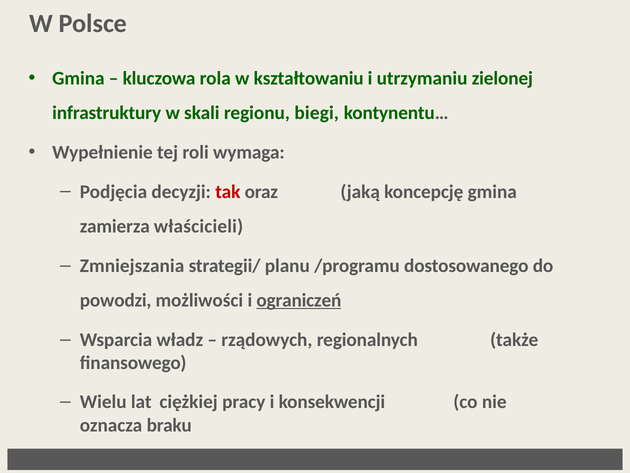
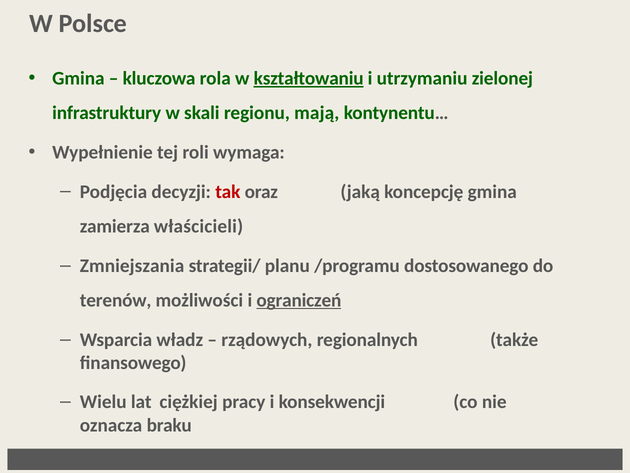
kształtowaniu underline: none -> present
biegi: biegi -> mają
powodzi: powodzi -> terenów
